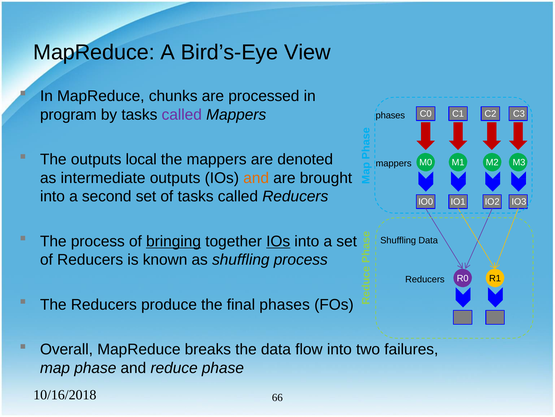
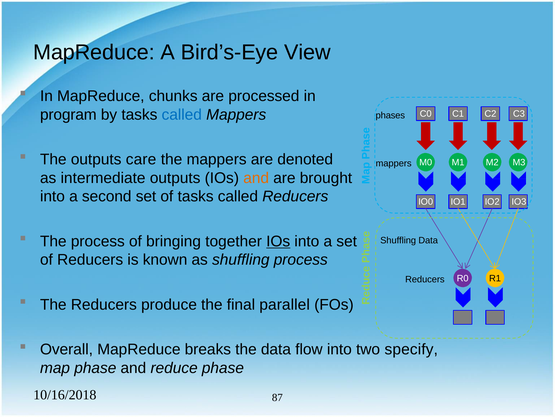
called at (182, 114) colour: purple -> blue
local: local -> care
bringing underline: present -> none
final phases: phases -> parallel
failures: failures -> specify
66: 66 -> 87
